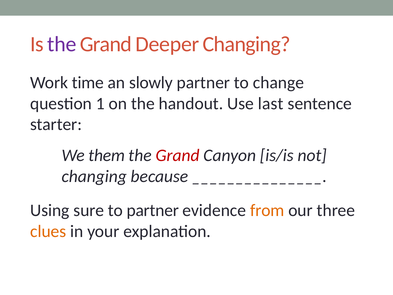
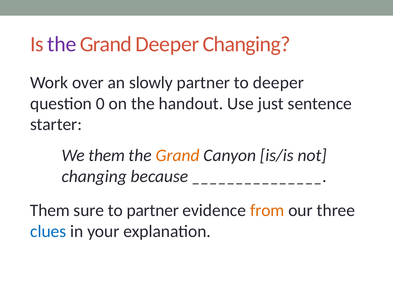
time: time -> over
to change: change -> deeper
1: 1 -> 0
last: last -> just
Grand at (178, 155) colour: red -> orange
Using at (50, 210): Using -> Them
clues colour: orange -> blue
